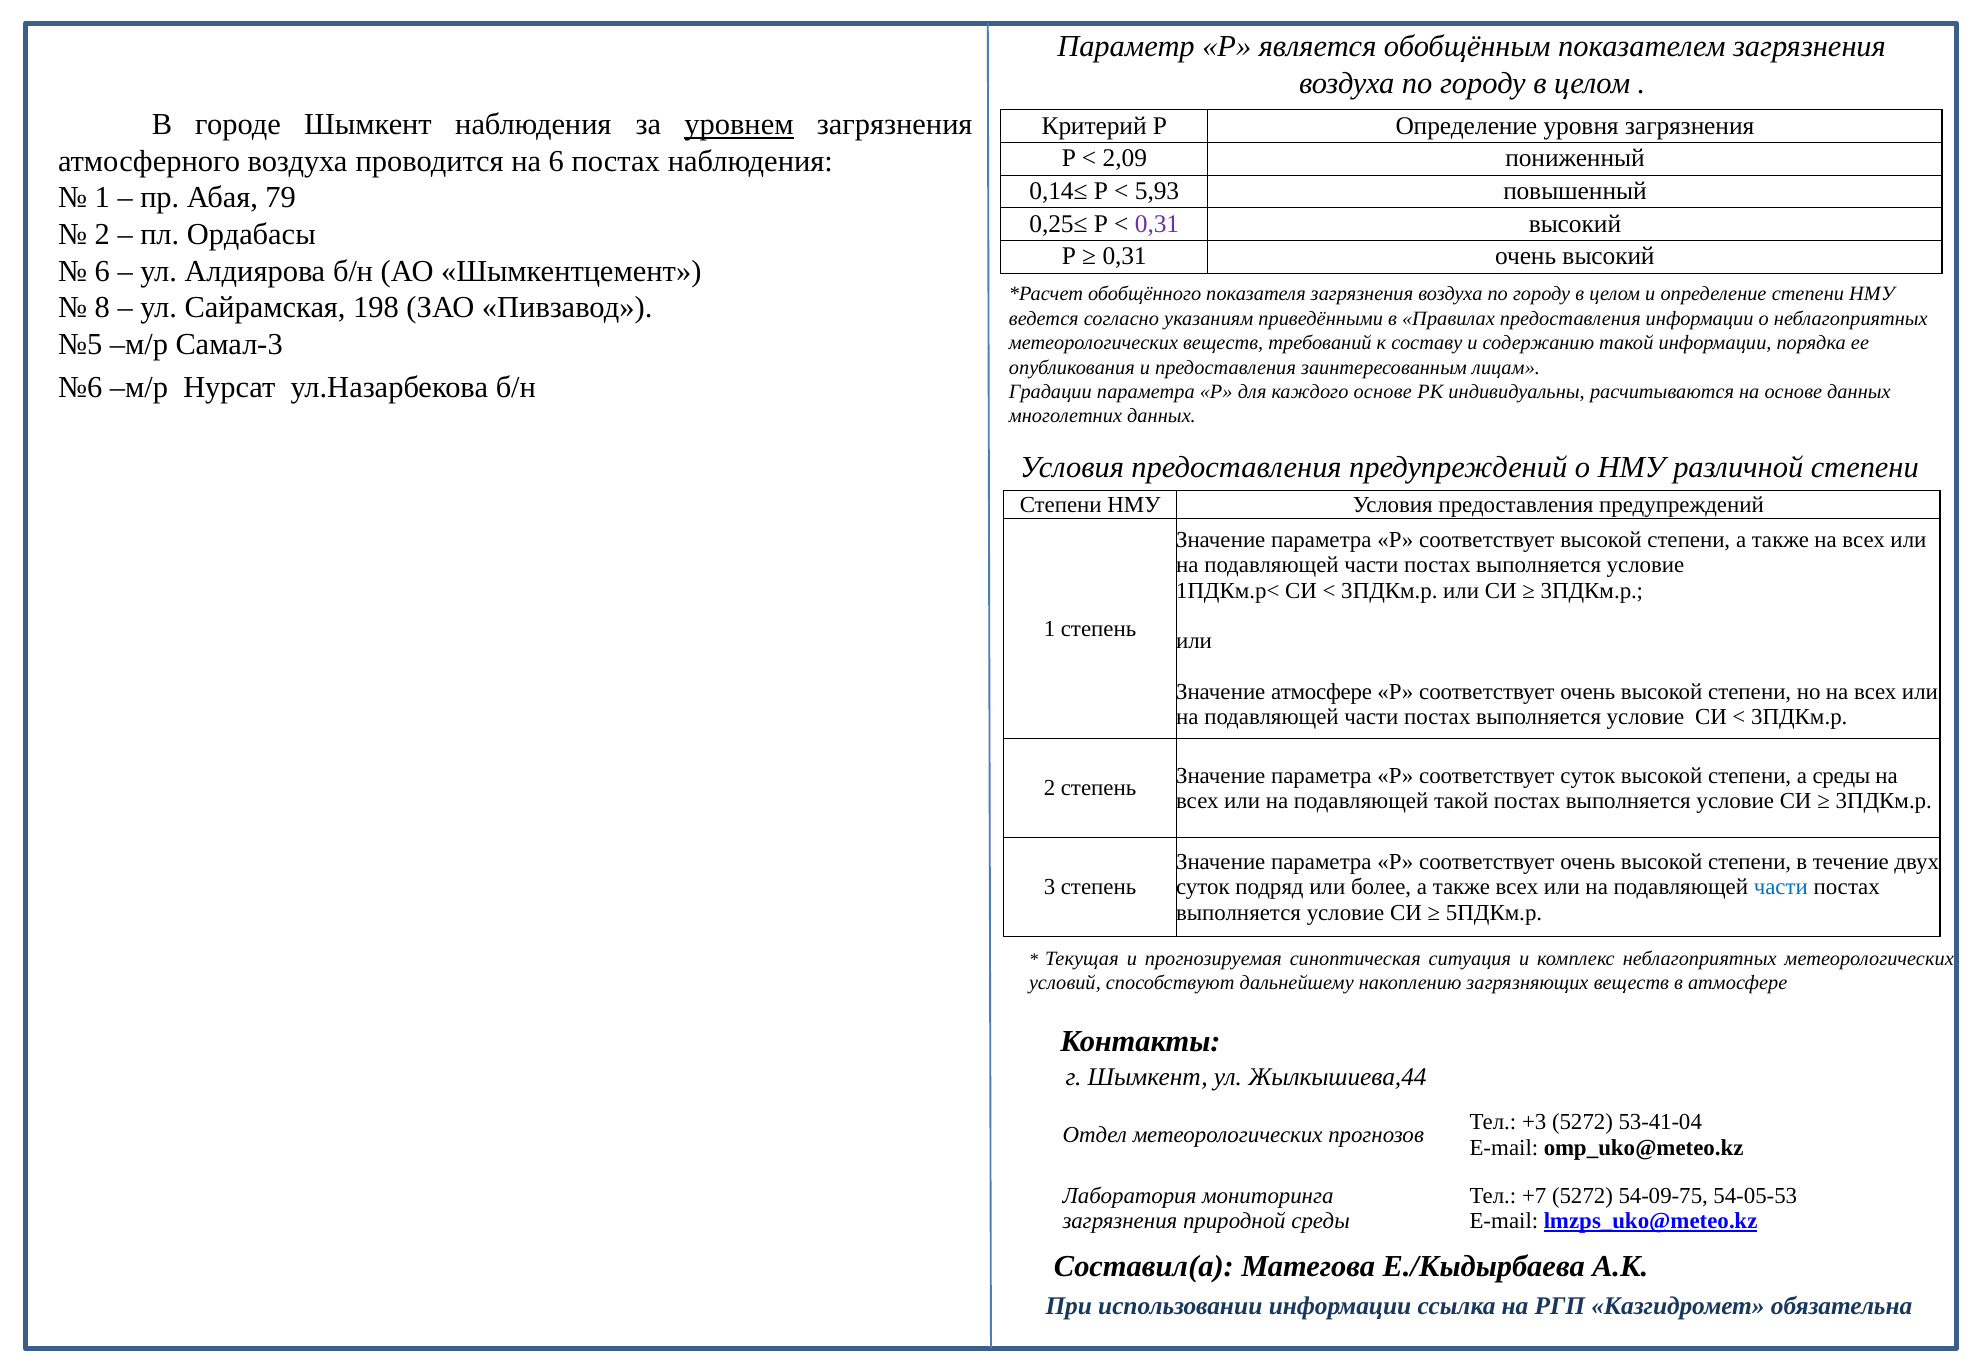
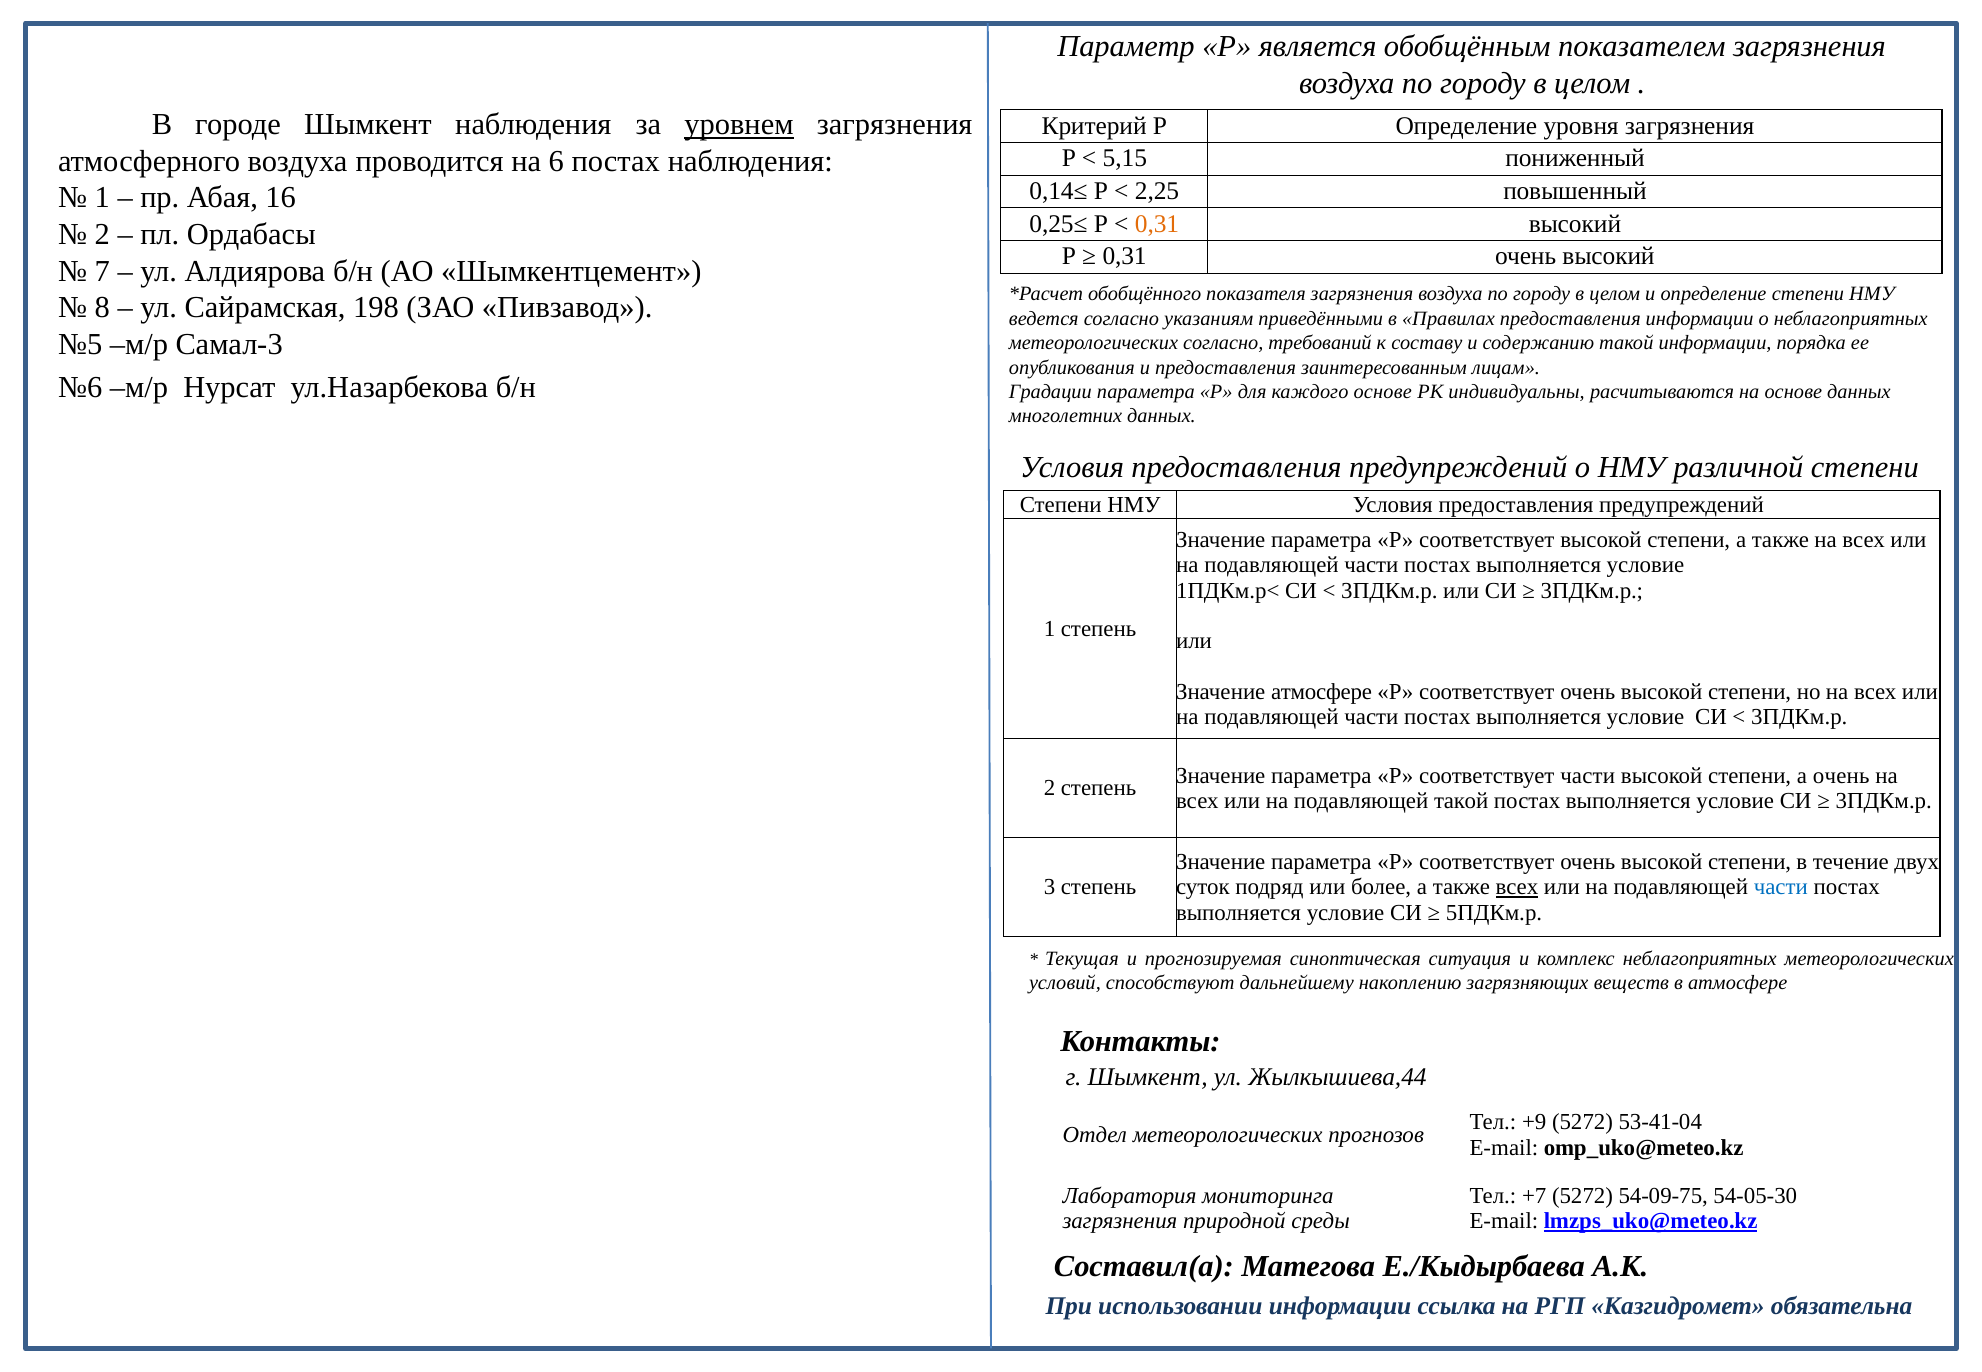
2,09: 2,09 -> 5,15
5,93: 5,93 -> 2,25
79: 79 -> 16
0,31 at (1157, 224) colour: purple -> orange
6 at (102, 271): 6 -> 7
метеорологических веществ: веществ -> согласно
соответствует суток: суток -> части
а среды: среды -> очень
всех at (1517, 887) underline: none -> present
+3: +3 -> +9
54-05-53: 54-05-53 -> 54-05-30
